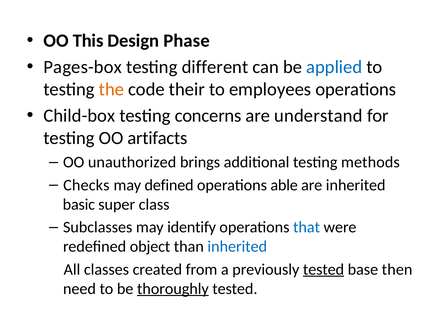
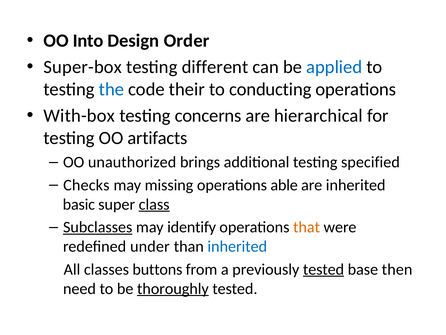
This: This -> Into
Phase: Phase -> Order
Pages-box: Pages-box -> Super-box
the colour: orange -> blue
employees: employees -> conducting
Child-box: Child-box -> With-box
understand: understand -> hierarchical
methods: methods -> specified
defined: defined -> missing
class underline: none -> present
Subclasses underline: none -> present
that colour: blue -> orange
object: object -> under
created: created -> buttons
